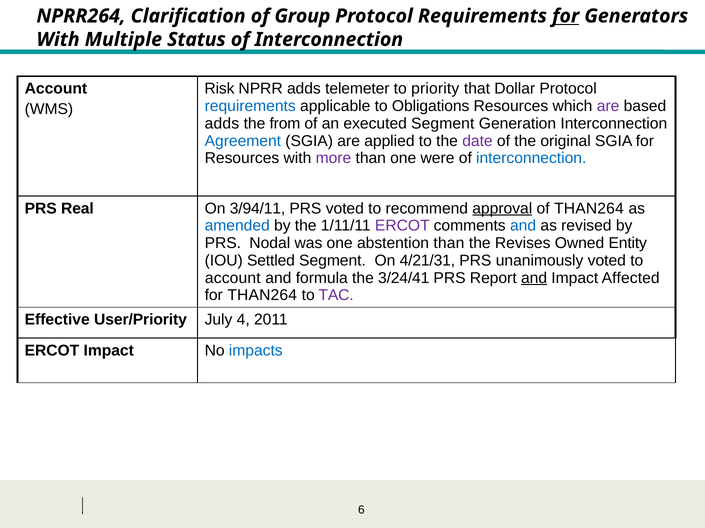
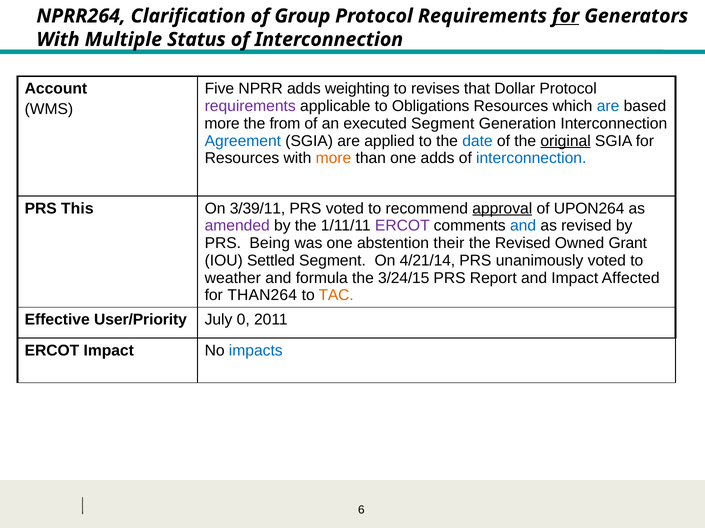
Risk: Risk -> Five
telemeter: telemeter -> weighting
priority: priority -> revises
requirements at (250, 106) colour: blue -> purple
are at (608, 106) colour: purple -> blue
adds at (222, 124): adds -> more
date colour: purple -> blue
original underline: none -> present
more at (333, 158) colour: purple -> orange
one were: were -> adds
Real: Real -> This
3/94/11: 3/94/11 -> 3/39/11
of THAN264: THAN264 -> UPON264
amended colour: blue -> purple
Nodal: Nodal -> Being
abstention than: than -> their
the Revises: Revises -> Revised
Entity: Entity -> Grant
4/21/31: 4/21/31 -> 4/21/14
account at (233, 278): account -> weather
3/24/41: 3/24/41 -> 3/24/15
and at (534, 278) underline: present -> none
TAC colour: purple -> orange
4: 4 -> 0
